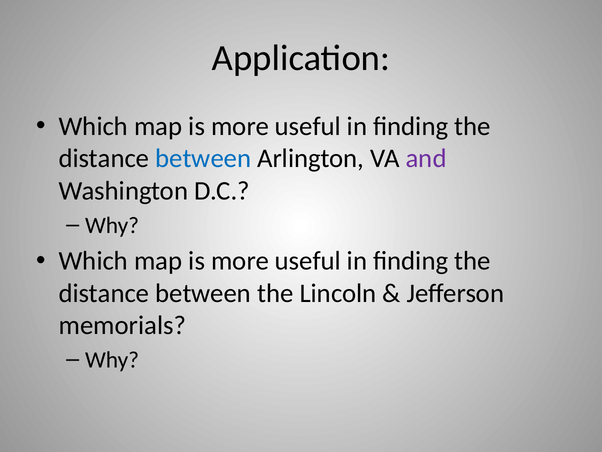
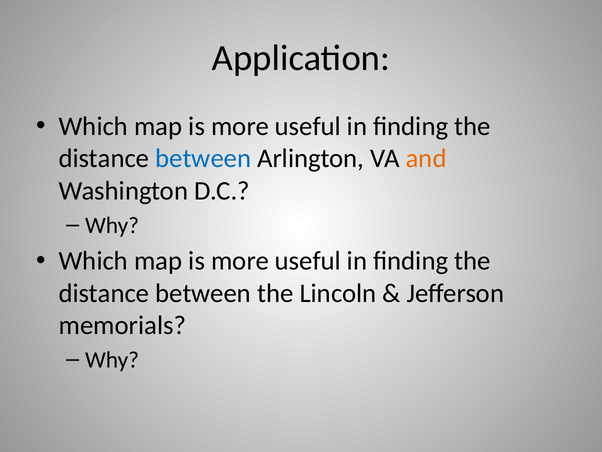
and colour: purple -> orange
